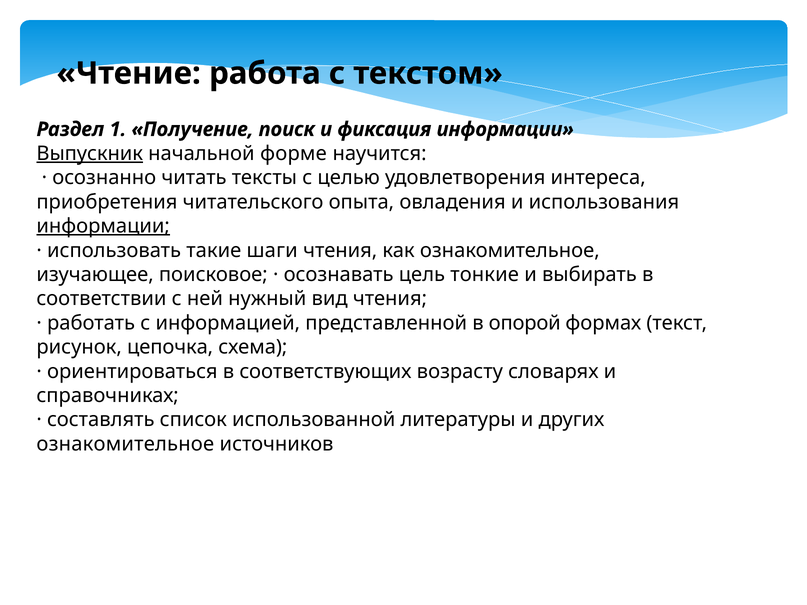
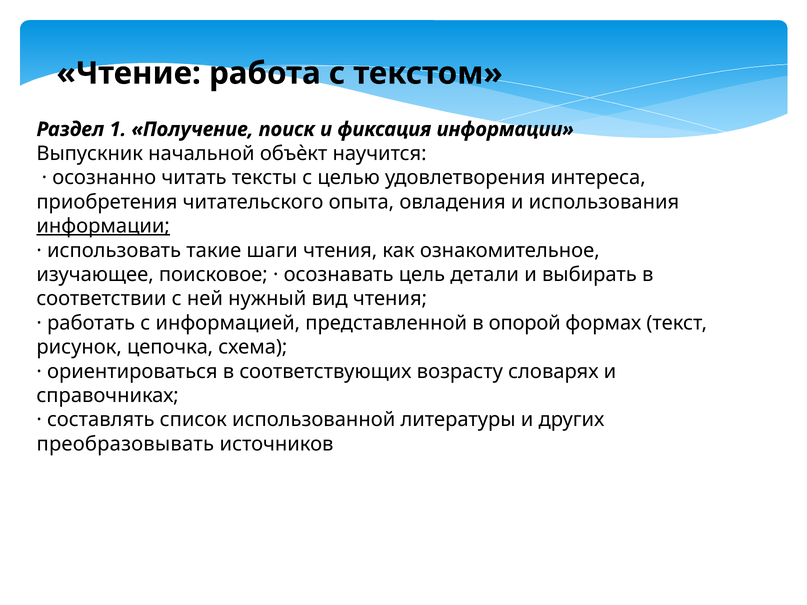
Выпускник underline: present -> none
форме: форме -> объѐкт
тонкие: тонкие -> детали
ознакомительное at (125, 444): ознакомительное -> преобразовывать
